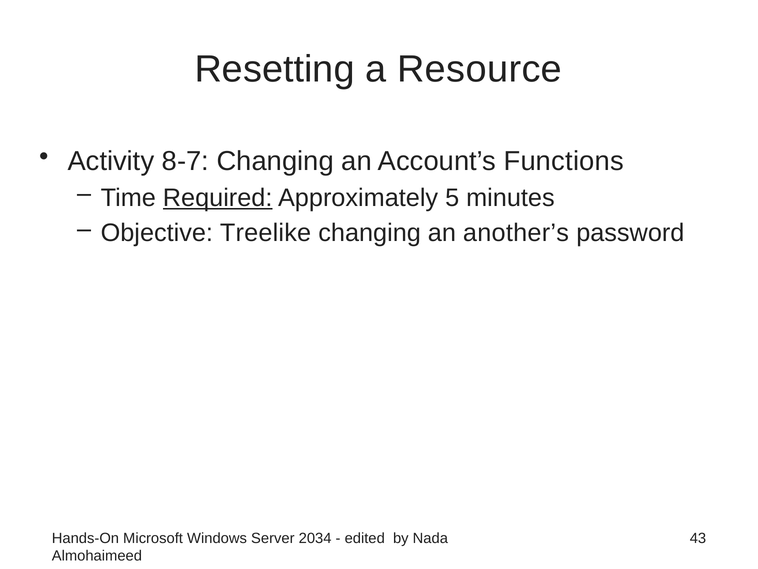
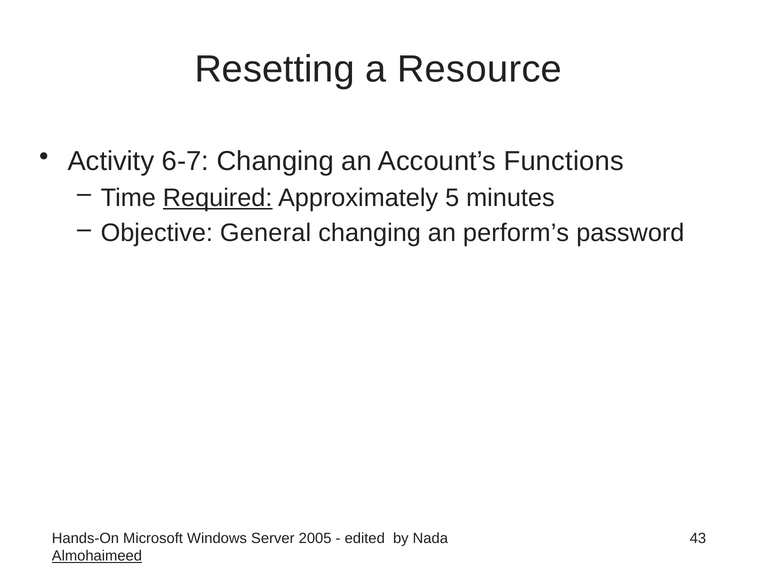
8-7: 8-7 -> 6-7
Treelike: Treelike -> General
another’s: another’s -> perform’s
2034: 2034 -> 2005
Almohaimeed underline: none -> present
